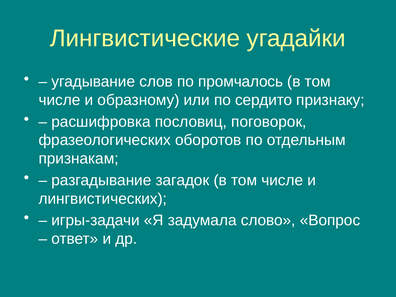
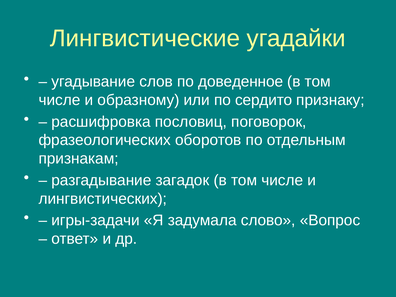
промчалось: промчалось -> доведенное
